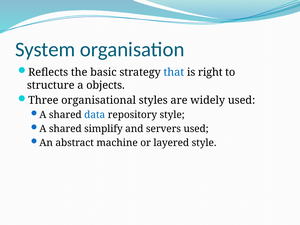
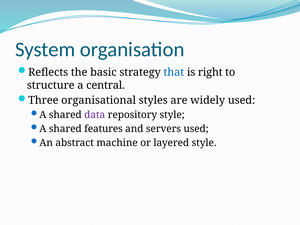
objects: objects -> central
data colour: blue -> purple
simplify: simplify -> features
